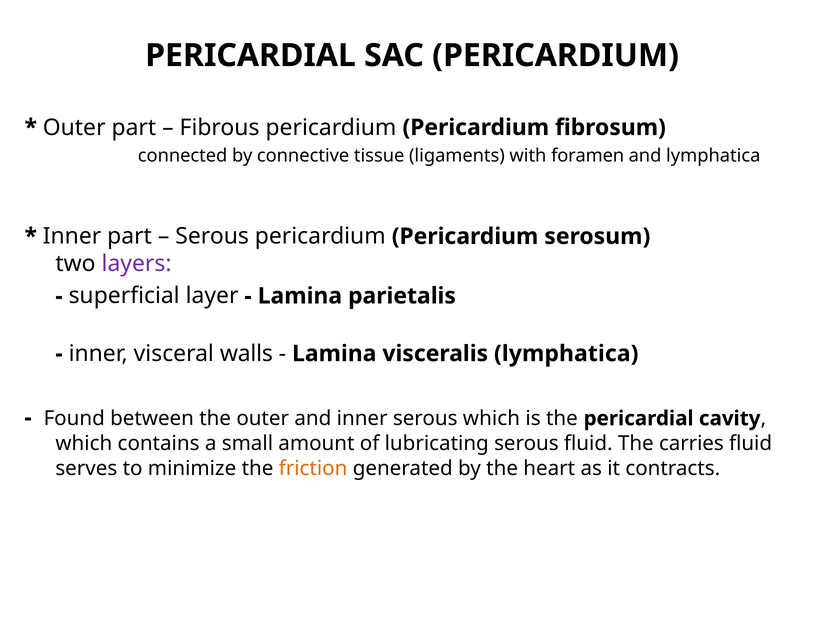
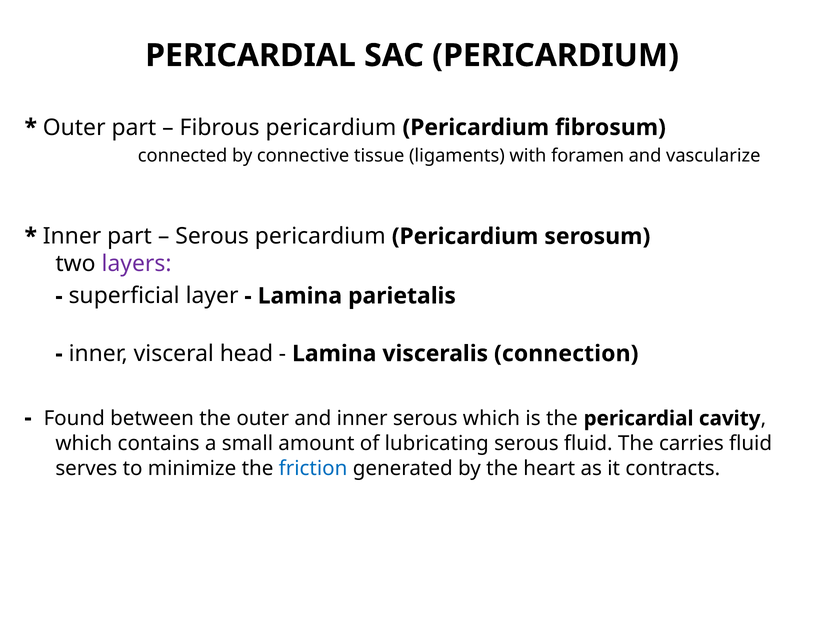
and lymphatica: lymphatica -> vascularize
walls: walls -> head
visceralis lymphatica: lymphatica -> connection
friction colour: orange -> blue
